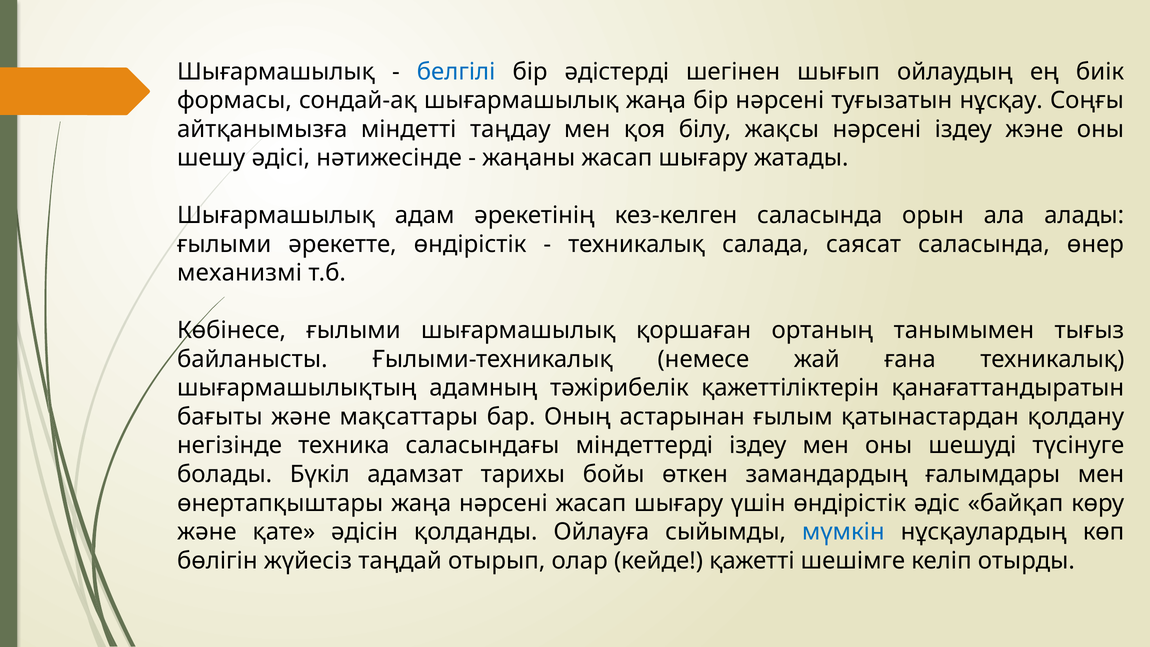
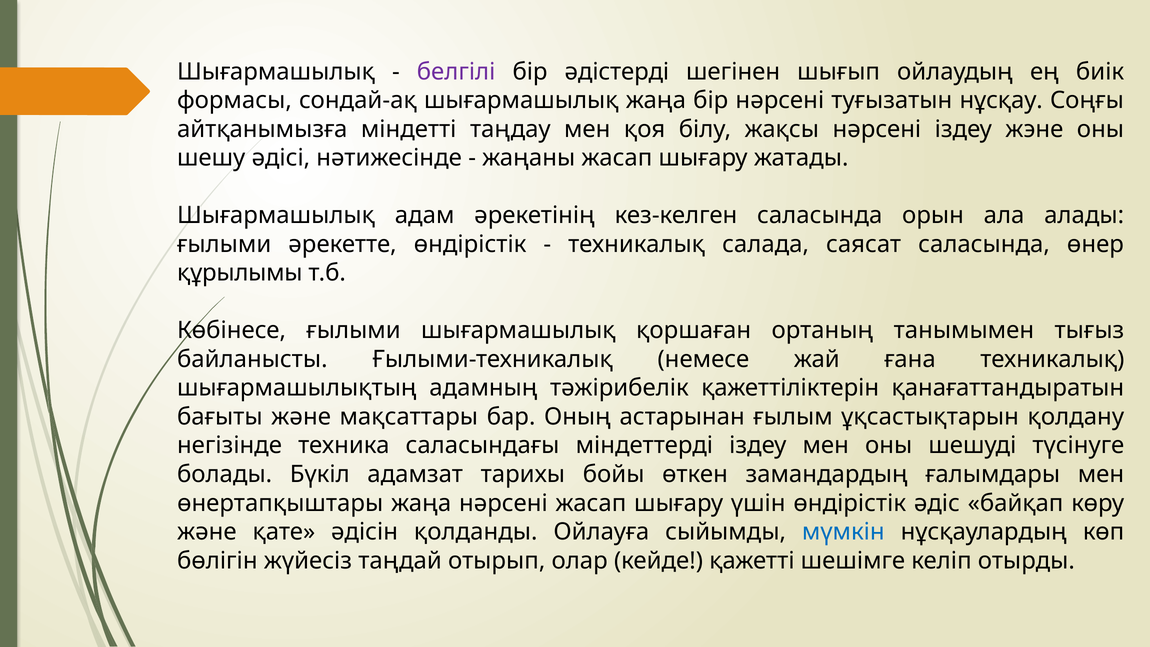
белгілі colour: blue -> purple
механизмі: механизмі -> құрылымы
қатынастардан: қатынастардан -> ұқсастықтарын
